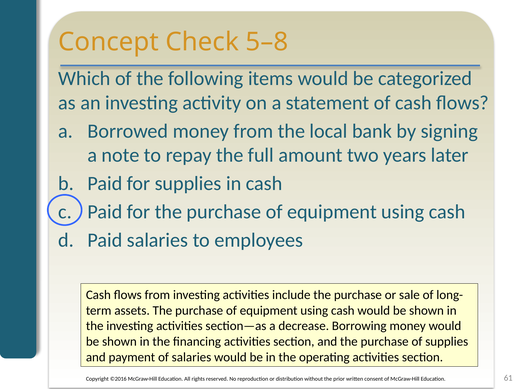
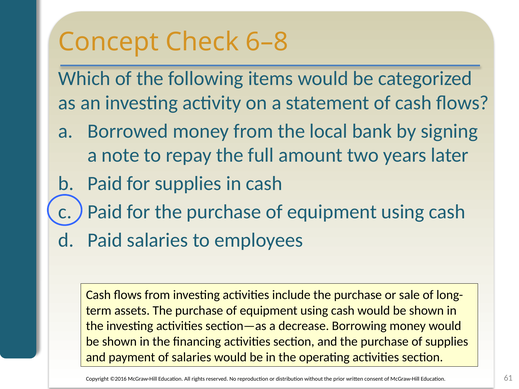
5–8: 5–8 -> 6–8
